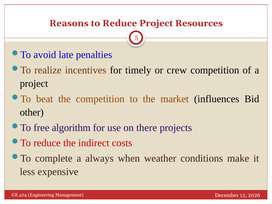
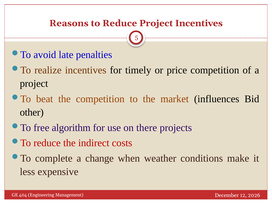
Project Resources: Resources -> Incentives
crew: crew -> price
always: always -> change
